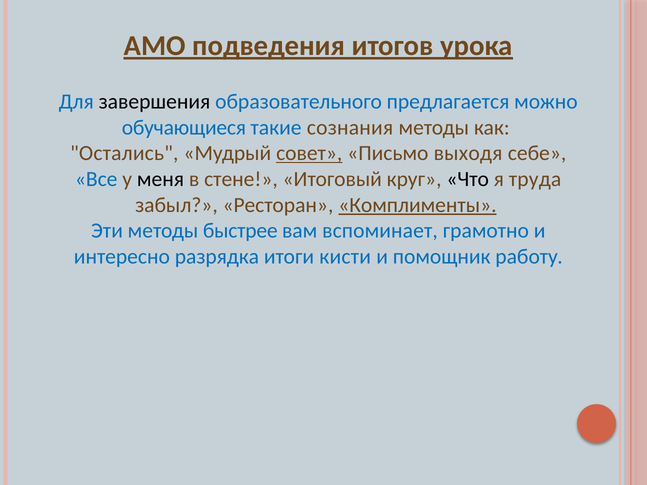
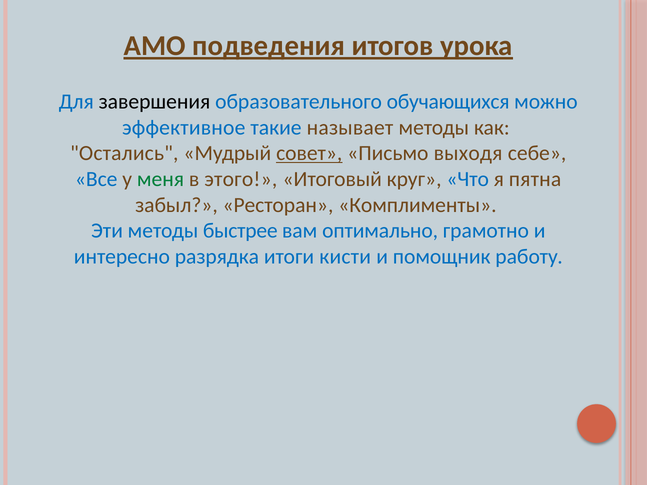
предлагается: предлагается -> обучающихся
обучающиеся: обучающиеся -> эффективное
сознания: сознания -> называет
меня colour: black -> green
стене: стене -> этого
Что colour: black -> blue
труда: труда -> пятна
Комплименты underline: present -> none
вспоминает: вспоминает -> оптимально
